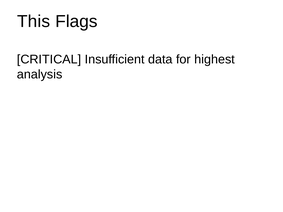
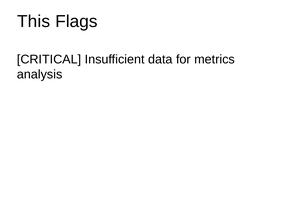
highest: highest -> metrics
